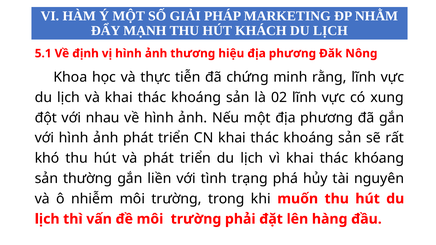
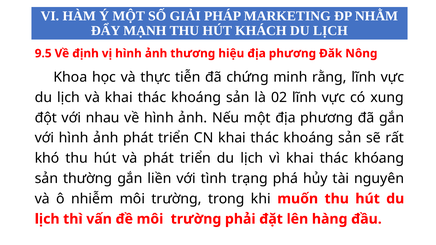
5.1: 5.1 -> 9.5
